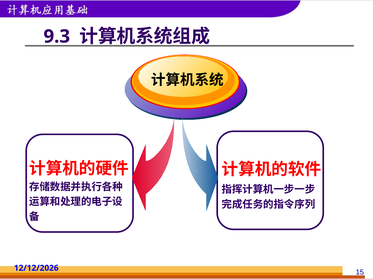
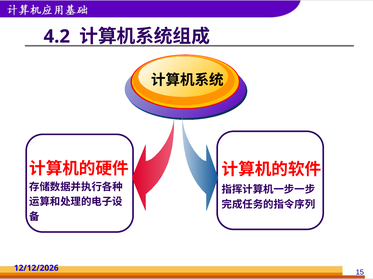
9.3: 9.3 -> 4.2
